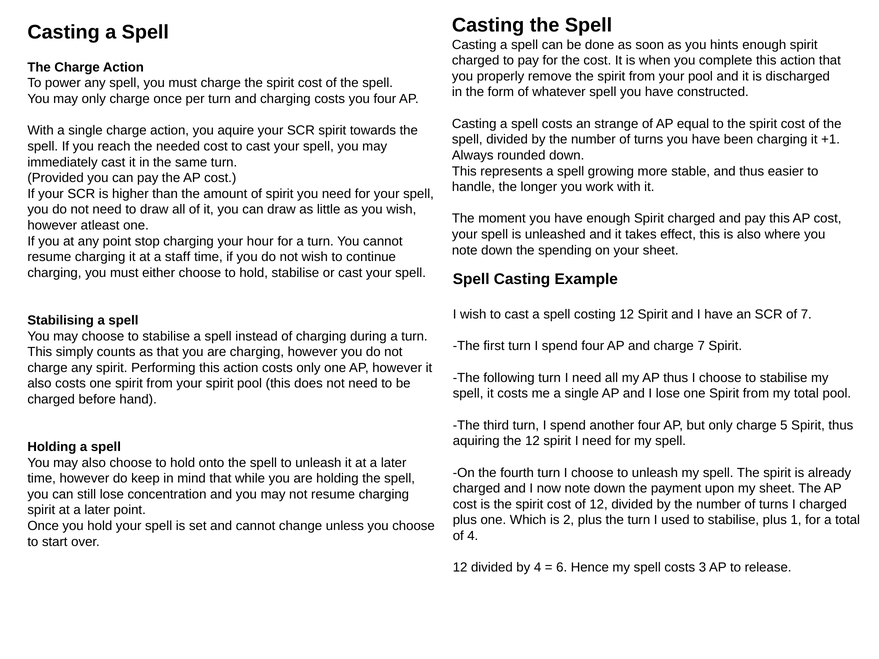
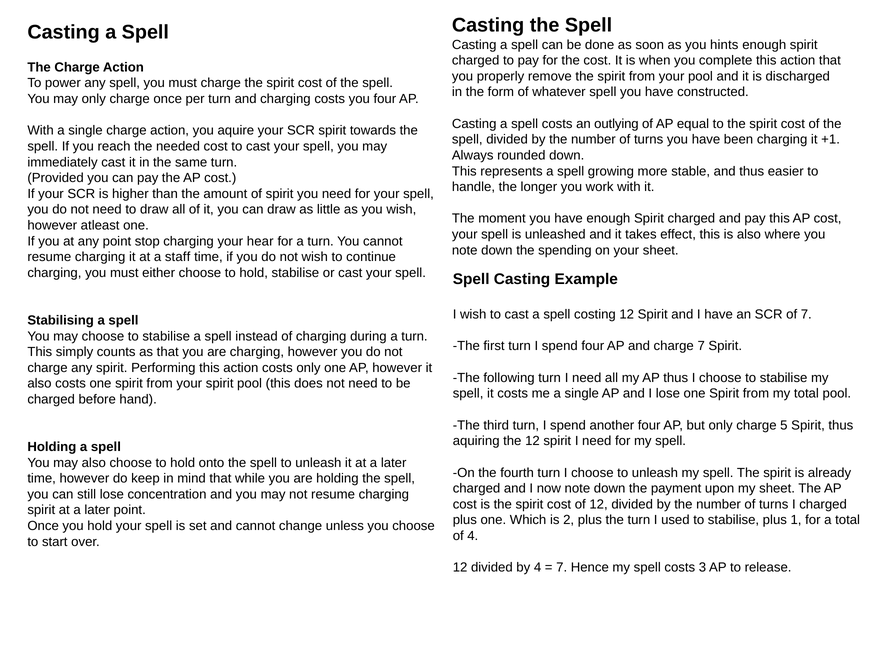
strange: strange -> outlying
hour: hour -> hear
6 at (562, 568): 6 -> 7
